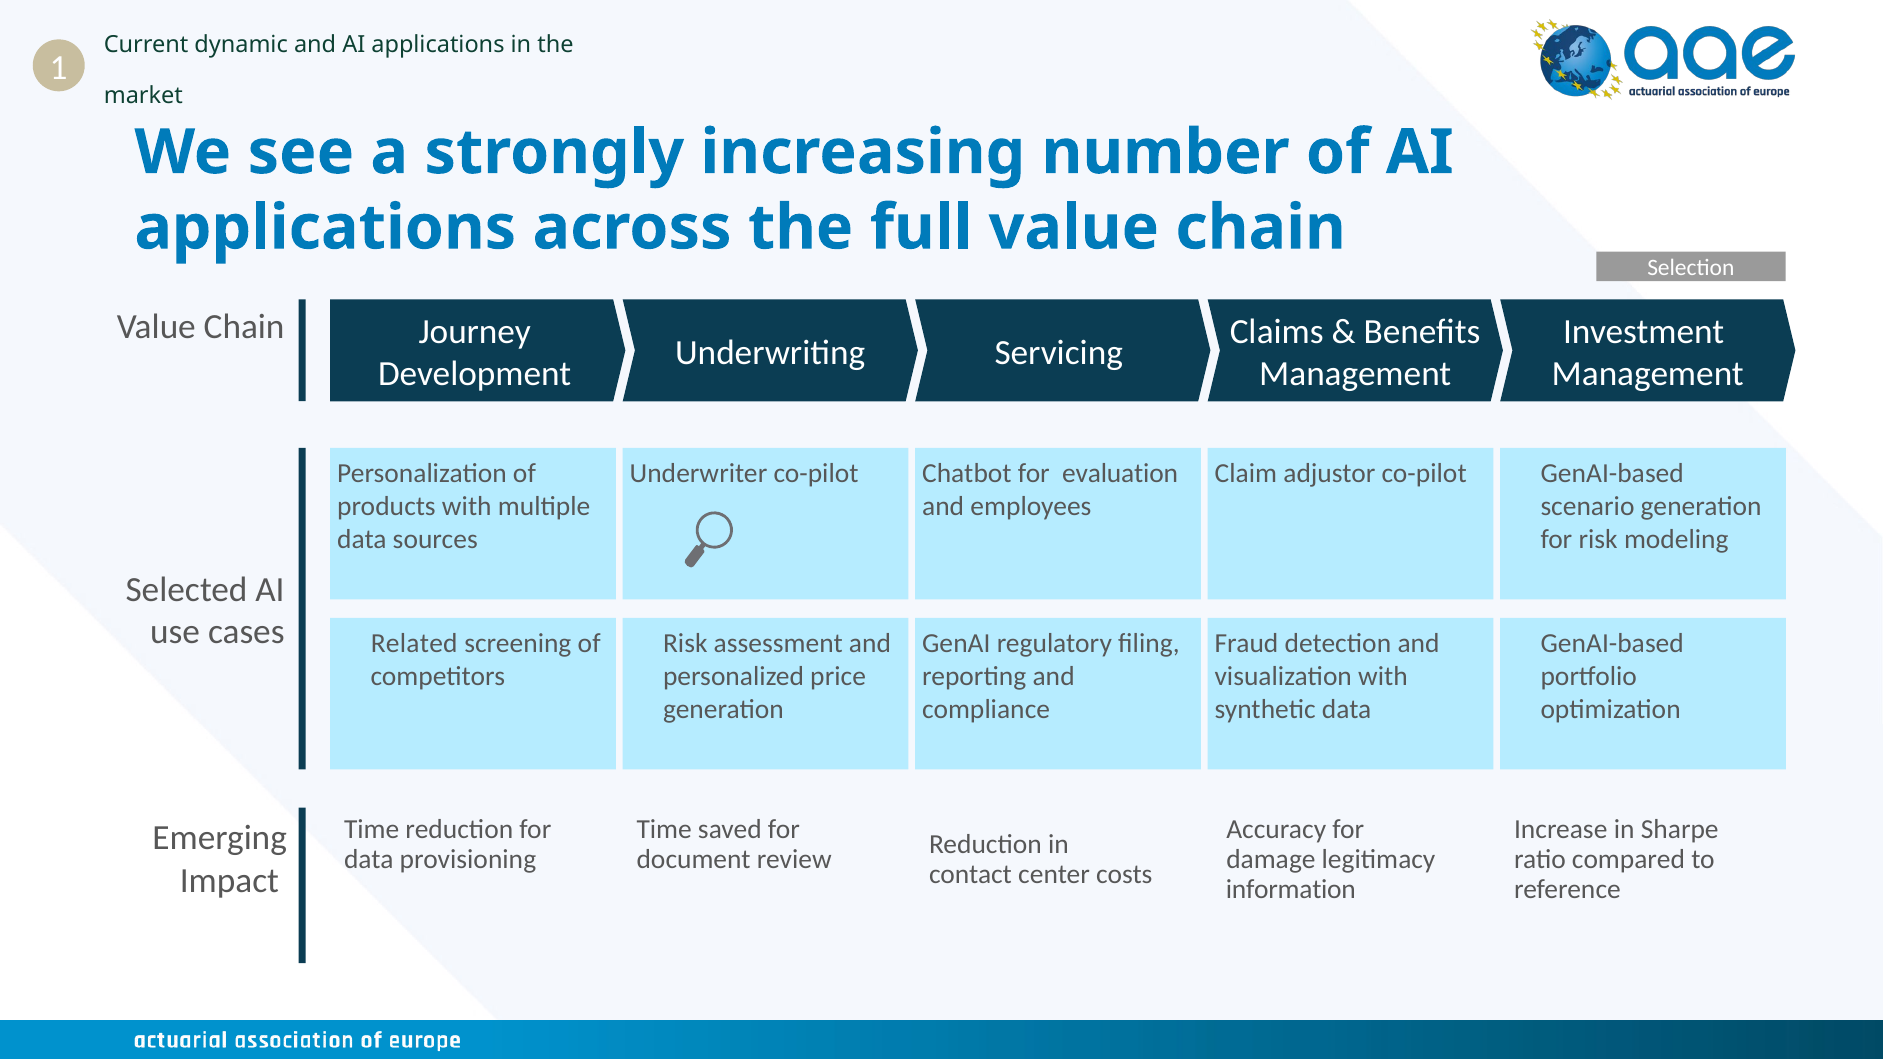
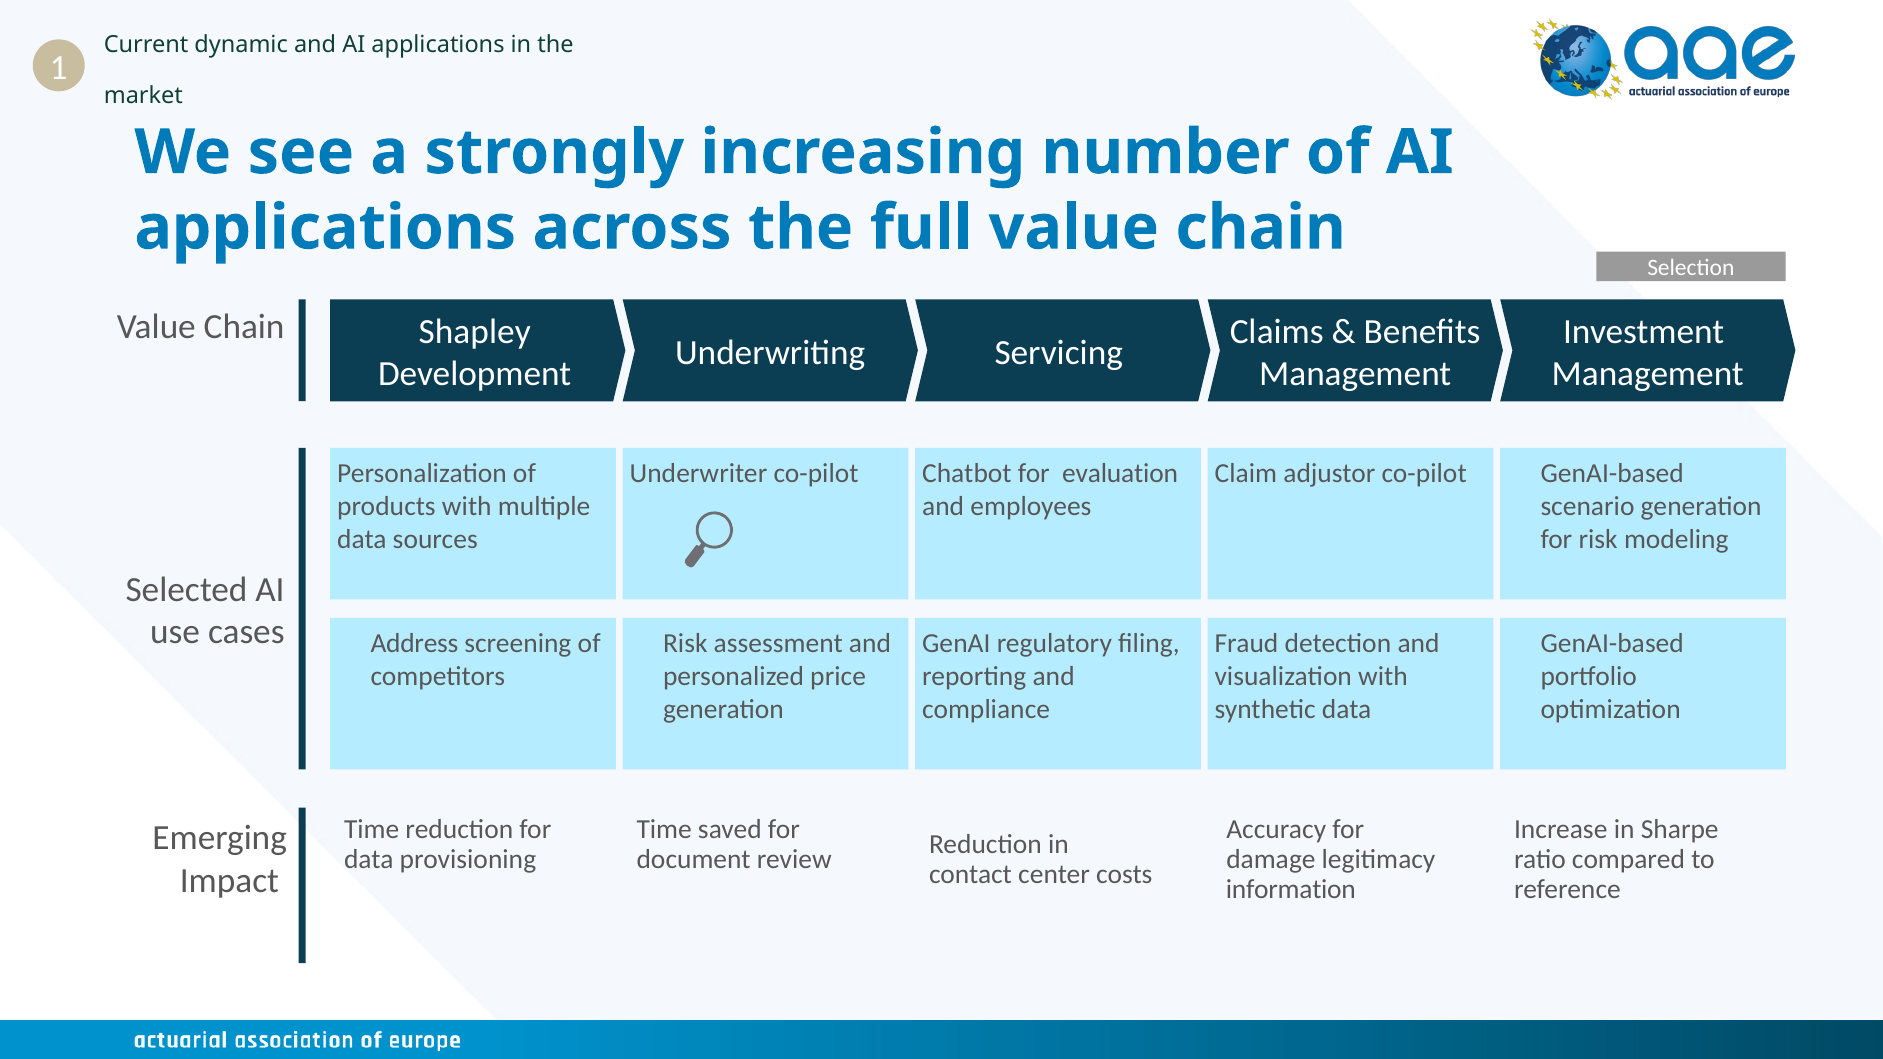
Journey: Journey -> Shapley
Related: Related -> Address
